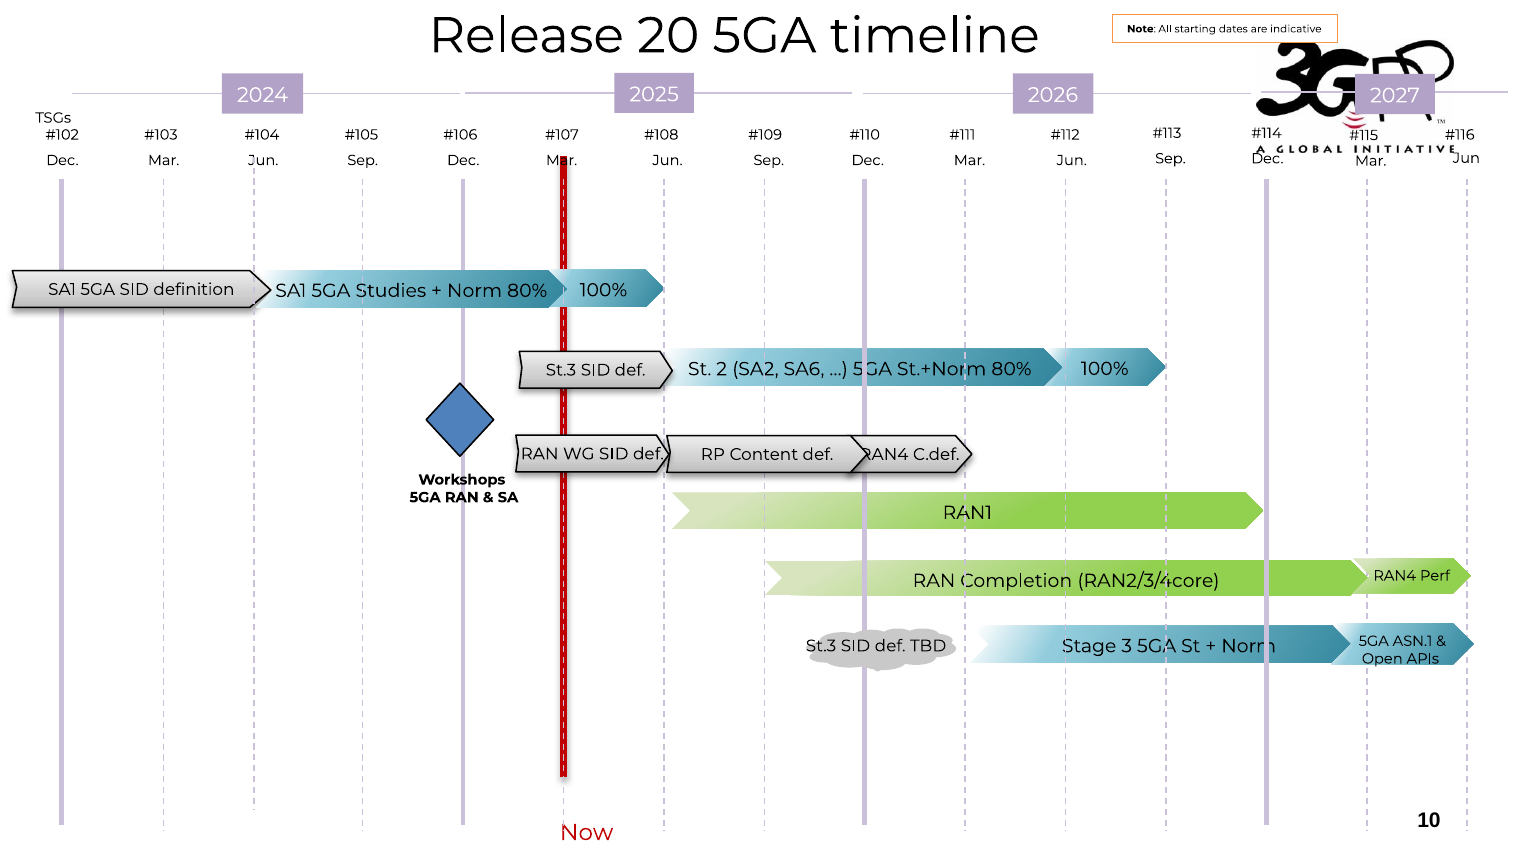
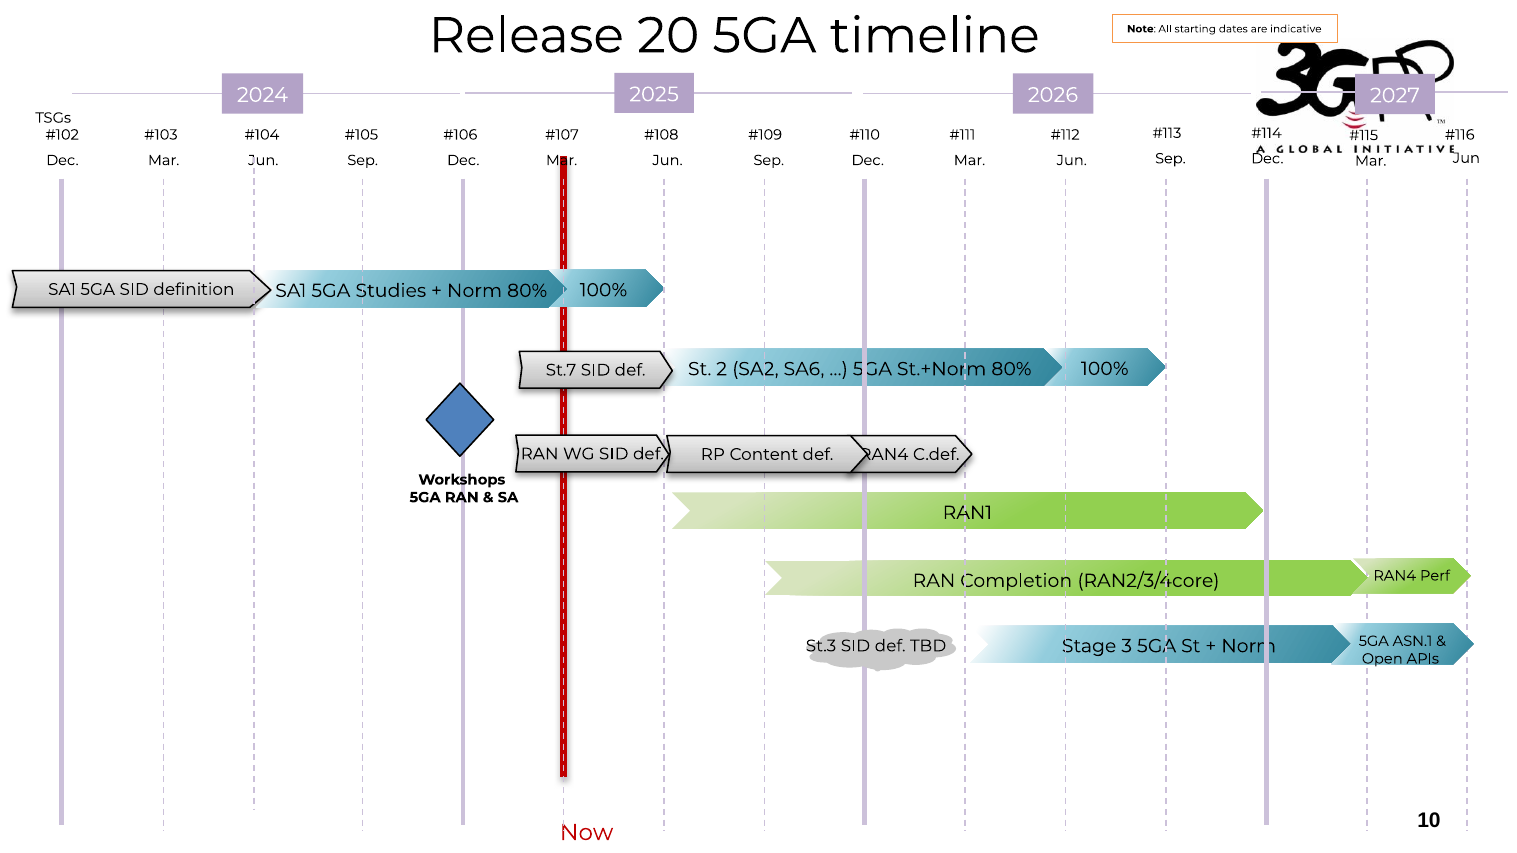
St.3 at (561, 370): St.3 -> St.7
